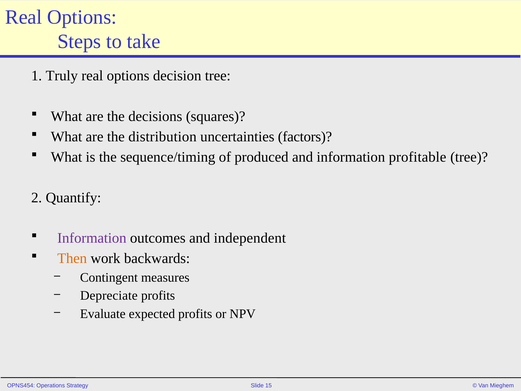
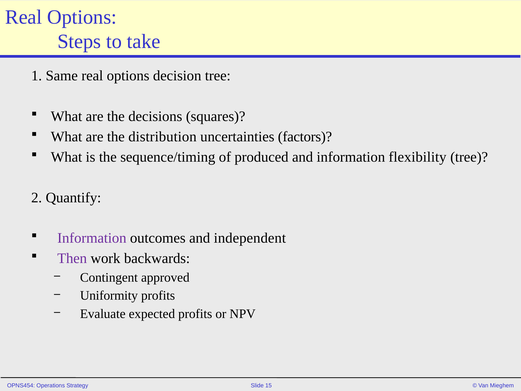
Truly: Truly -> Same
profitable: profitable -> flexibility
Then colour: orange -> purple
measures: measures -> approved
Depreciate: Depreciate -> Uniformity
